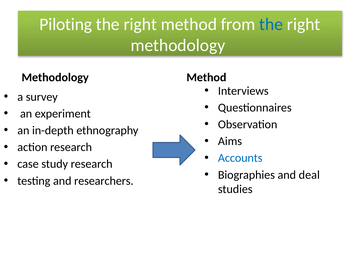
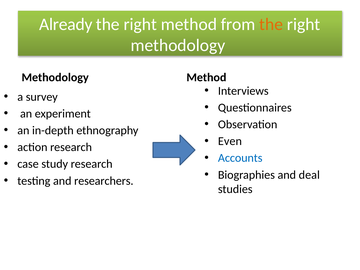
Piloting: Piloting -> Already
the at (271, 24) colour: blue -> orange
Aims: Aims -> Even
